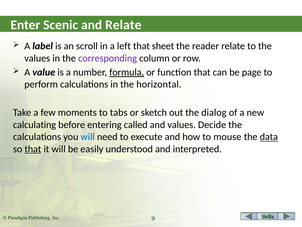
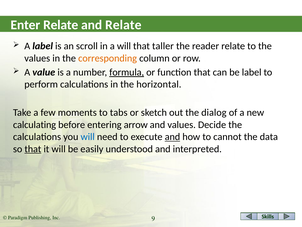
Enter Scenic: Scenic -> Relate
a left: left -> will
sheet: sheet -> taller
corresponding colour: purple -> orange
be page: page -> label
called: called -> arrow
and at (172, 137) underline: none -> present
mouse: mouse -> cannot
data underline: present -> none
